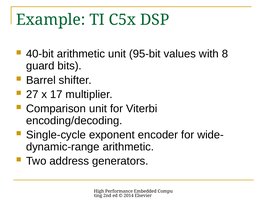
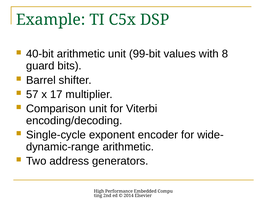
95-bit: 95-bit -> 99-bit
27: 27 -> 57
